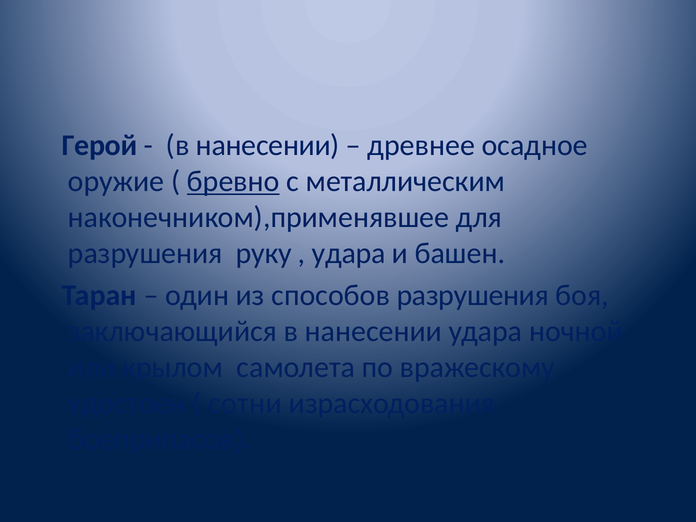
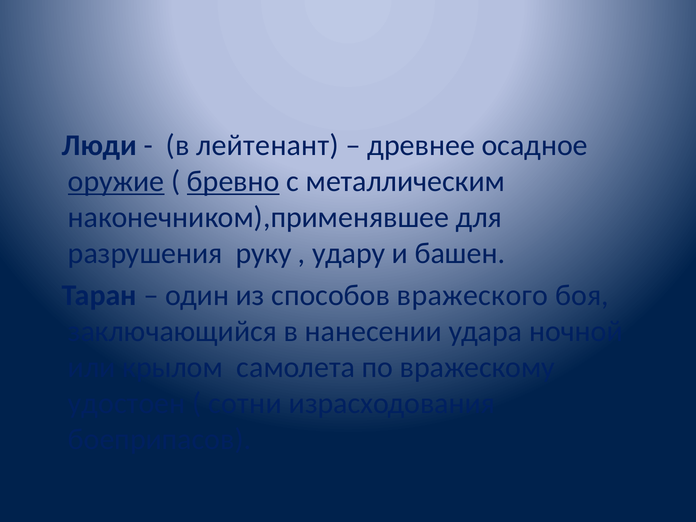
Герой: Герой -> Люди
нанесении at (268, 145): нанесении -> лейтенант
оружие underline: none -> present
удара at (349, 253): удара -> удару
способов разрушения: разрушения -> вражеского
